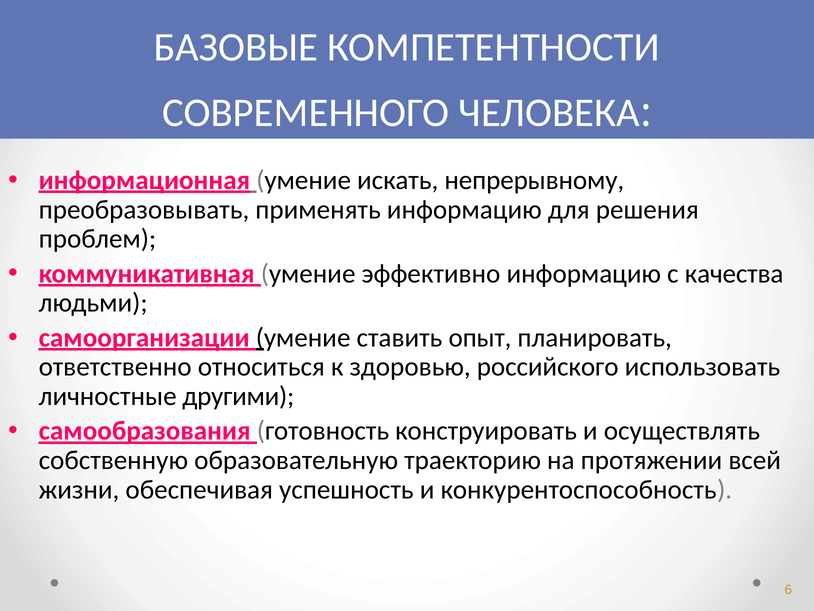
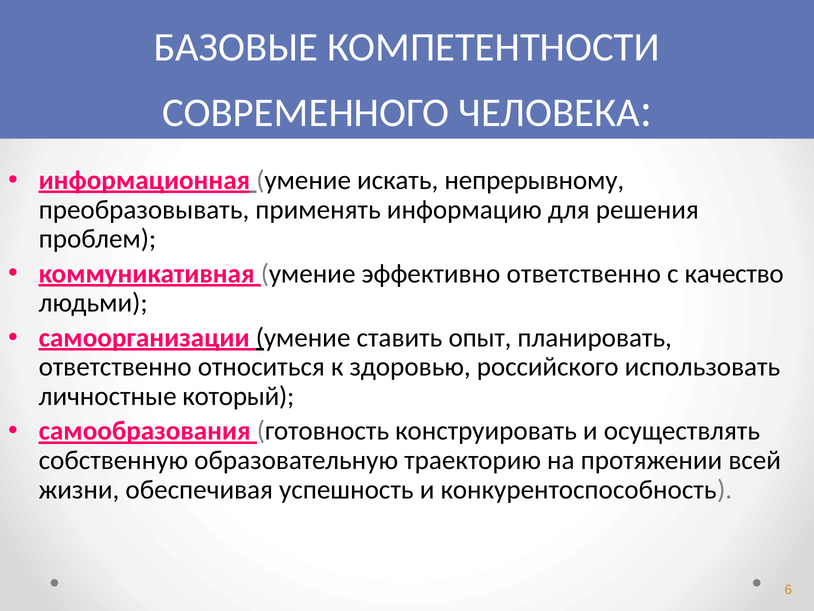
эффективно информацию: информацию -> ответственно
качества: качества -> качество
другими: другими -> который
